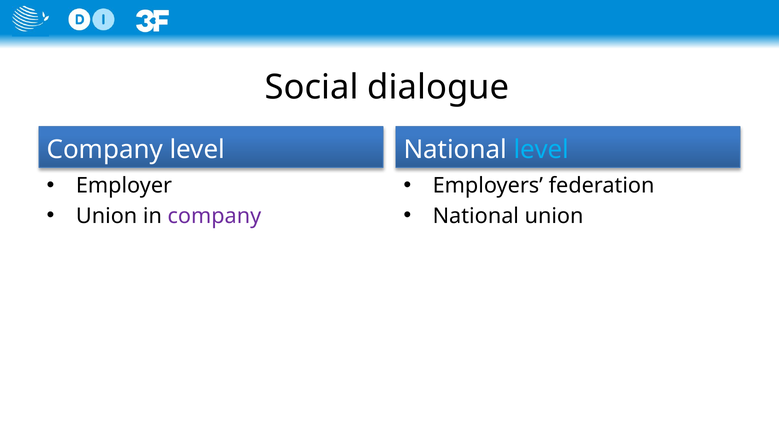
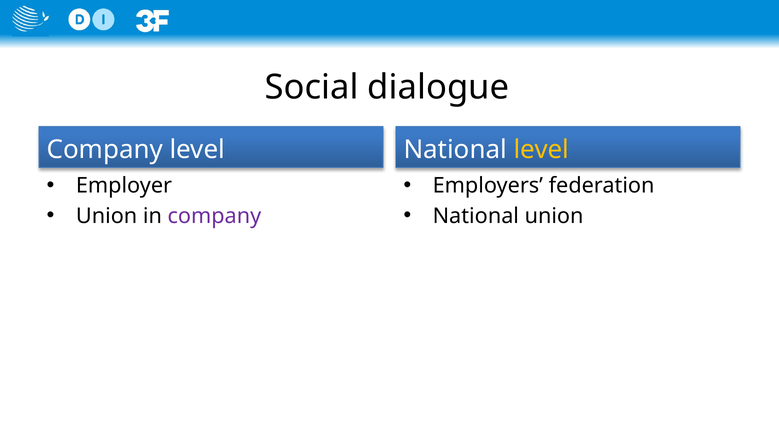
level at (541, 150) colour: light blue -> yellow
